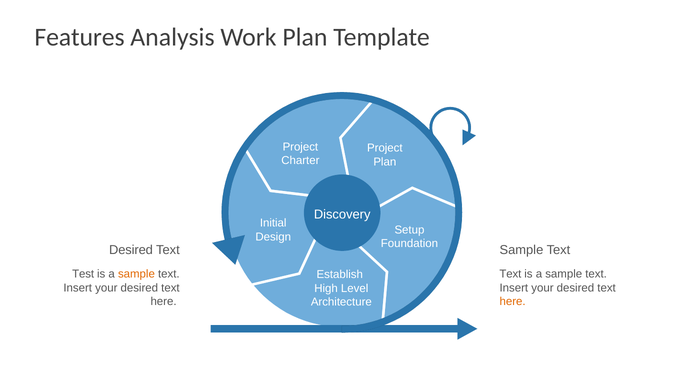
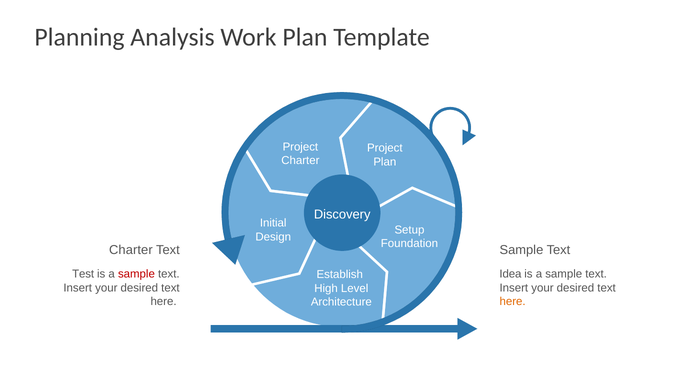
Features: Features -> Planning
Desired at (131, 250): Desired -> Charter
sample at (136, 274) colour: orange -> red
Text at (510, 274): Text -> Idea
